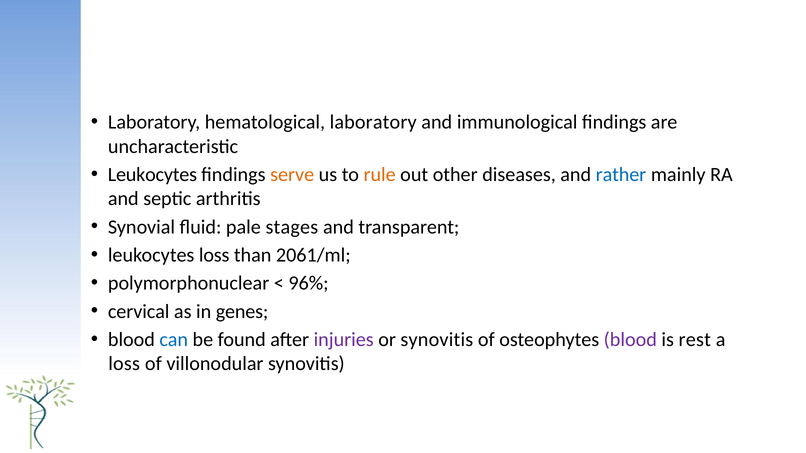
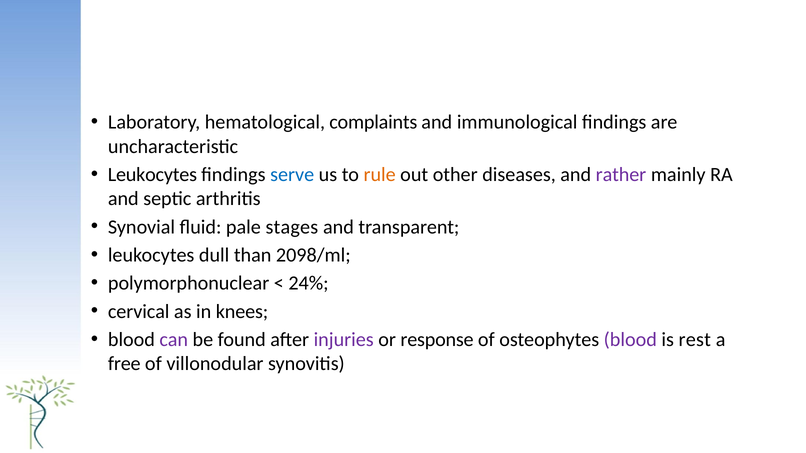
hematological laboratory: laboratory -> complaints
serve colour: orange -> blue
rather colour: blue -> purple
leukocytes loss: loss -> dull
2061/ml: 2061/ml -> 2098/ml
96%: 96% -> 24%
genes: genes -> knees
can colour: blue -> purple
or synovitis: synovitis -> response
loss at (124, 364): loss -> free
